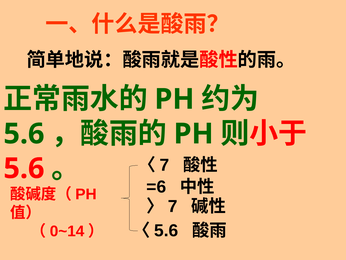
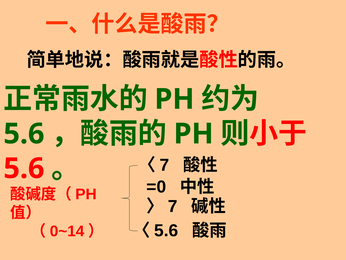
=6: =6 -> =0
